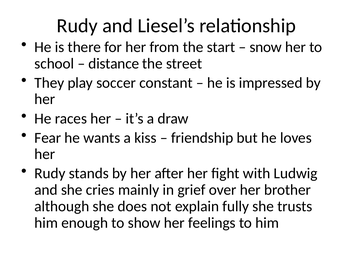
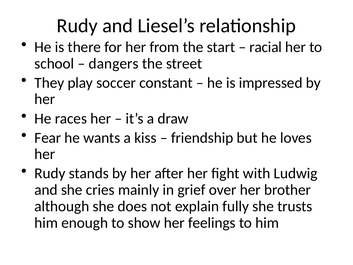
snow: snow -> racial
distance: distance -> dangers
